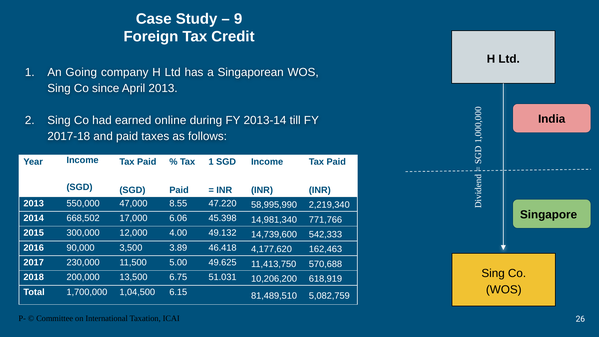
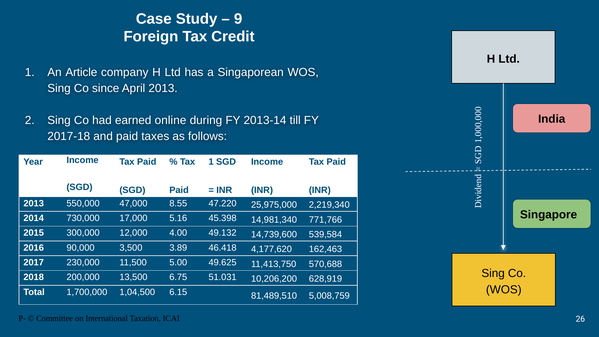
Going: Going -> Article
58,995,990: 58,995,990 -> 25,975,000
668,502: 668,502 -> 730,000
6.06: 6.06 -> 5.16
542,333: 542,333 -> 539,584
618,919: 618,919 -> 628,919
5,082,759: 5,082,759 -> 5,008,759
